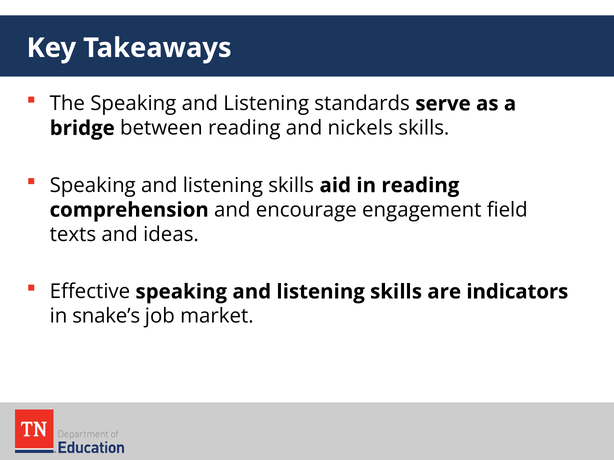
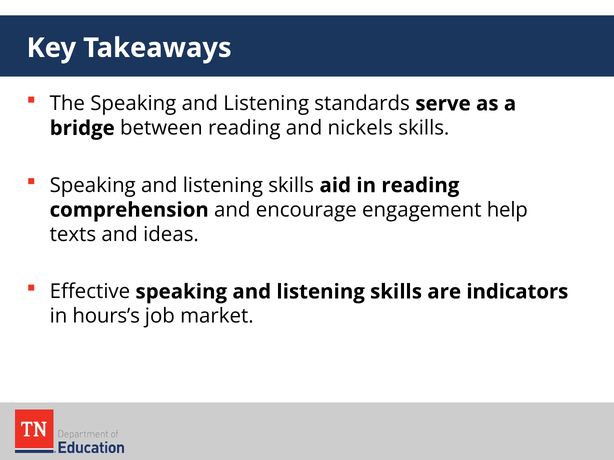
field: field -> help
snake’s: snake’s -> hours’s
